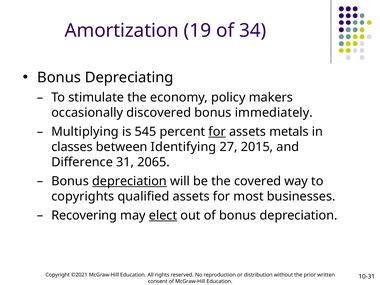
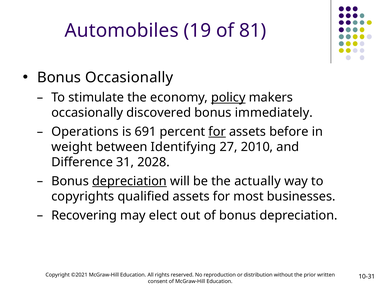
Amortization: Amortization -> Automobiles
34: 34 -> 81
Bonus Depreciating: Depreciating -> Occasionally
policy underline: none -> present
Multiplying: Multiplying -> Operations
545: 545 -> 691
metals: metals -> before
classes: classes -> weight
2015: 2015 -> 2010
2065: 2065 -> 2028
covered: covered -> actually
elect underline: present -> none
